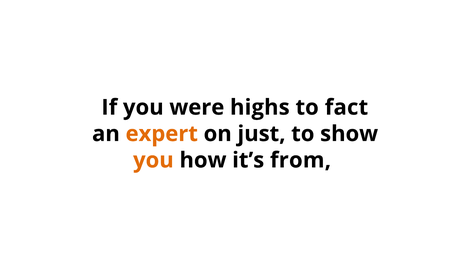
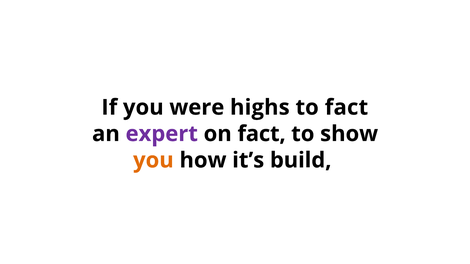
expert colour: orange -> purple
on just: just -> fact
from: from -> build
